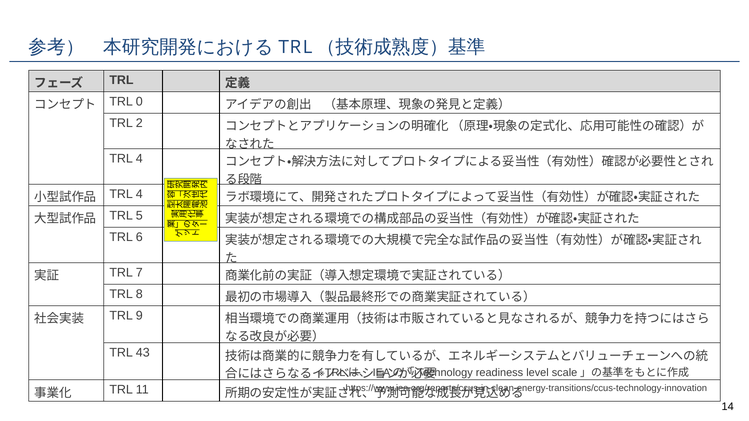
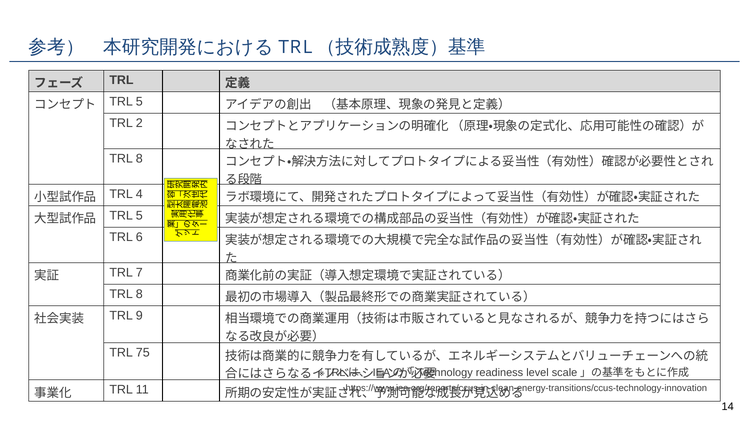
0 at (139, 102): 0 -> 5
4 at (139, 159): 4 -> 8
43: 43 -> 75
